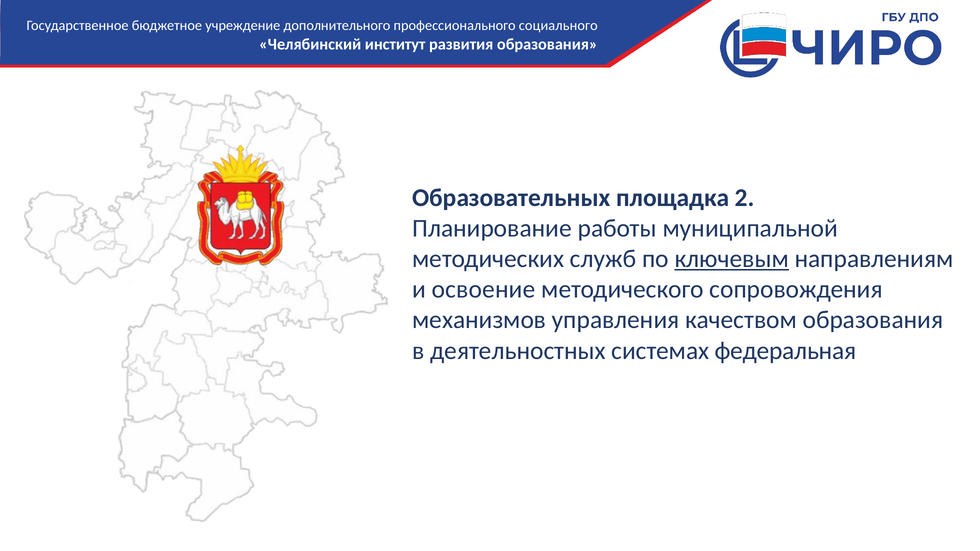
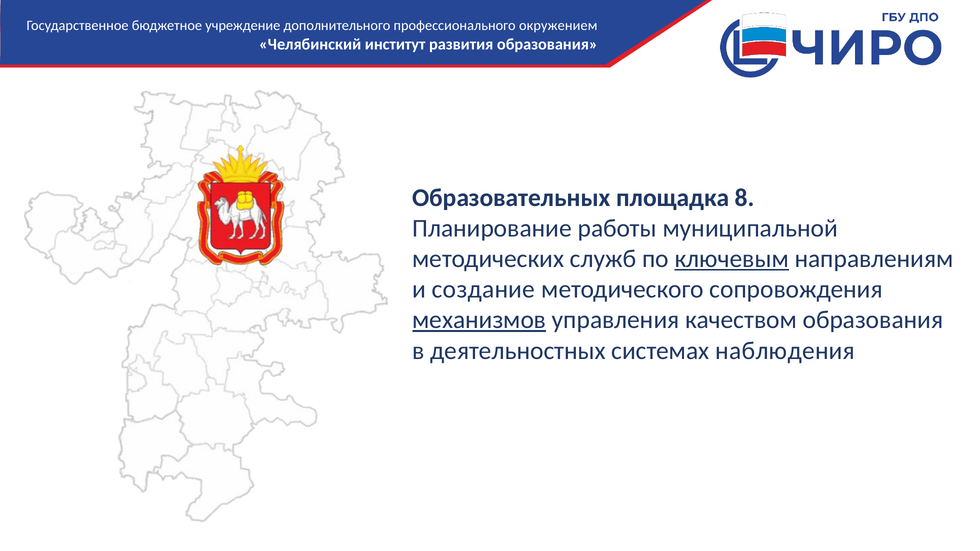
социального: социального -> окружением
2: 2 -> 8
освоение: освоение -> создание
механизмов underline: none -> present
федеральная: федеральная -> наблюдения
